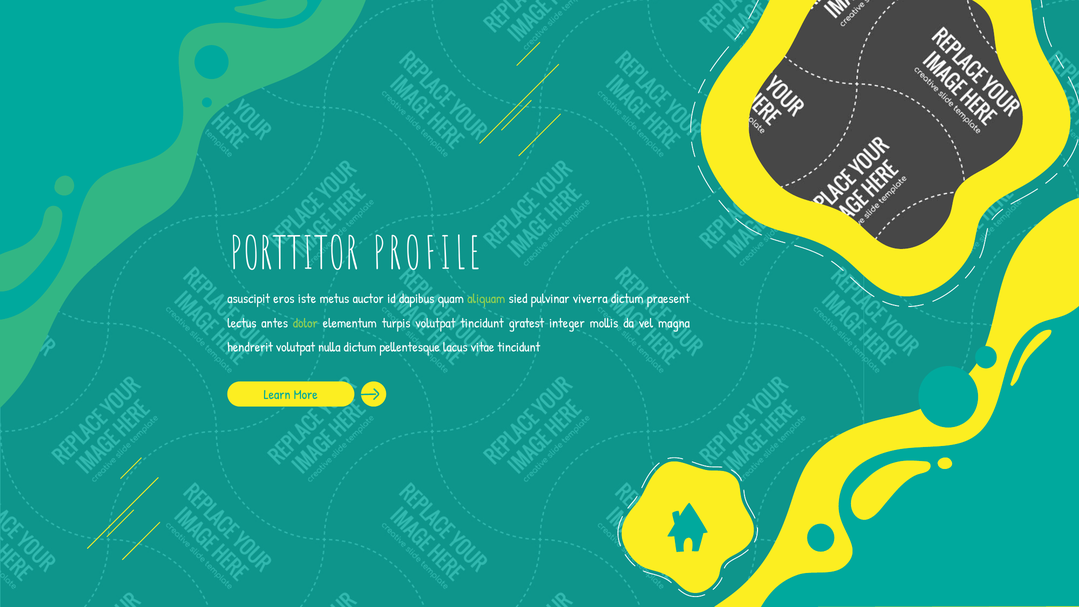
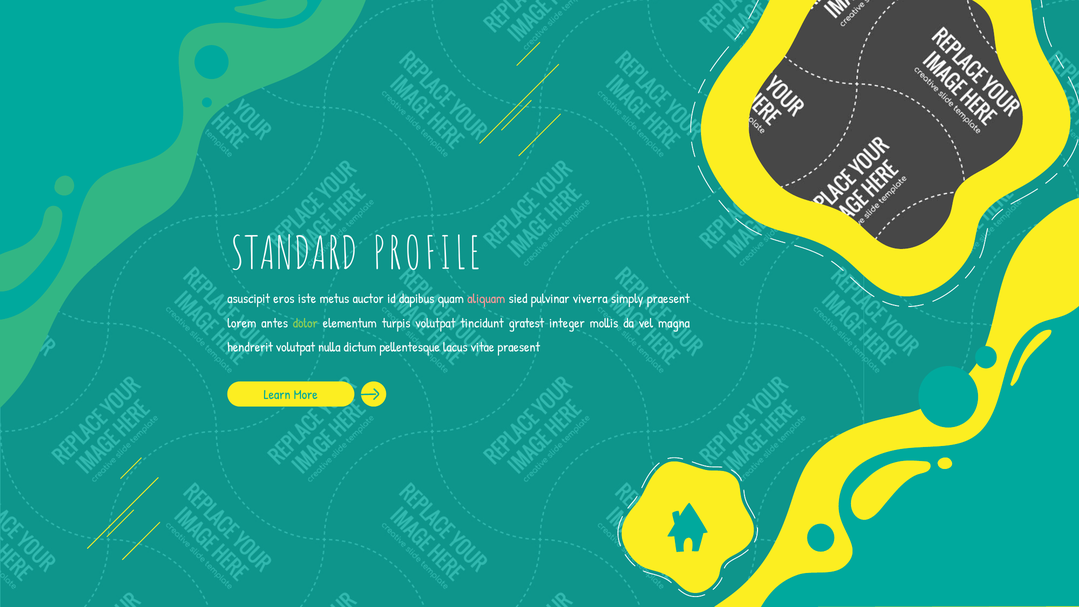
PORTTITOR: PORTTITOR -> STANDARD
aliquam colour: light green -> pink
viverra dictum: dictum -> simply
lectus: lectus -> lorem
vitae tincidunt: tincidunt -> praesent
